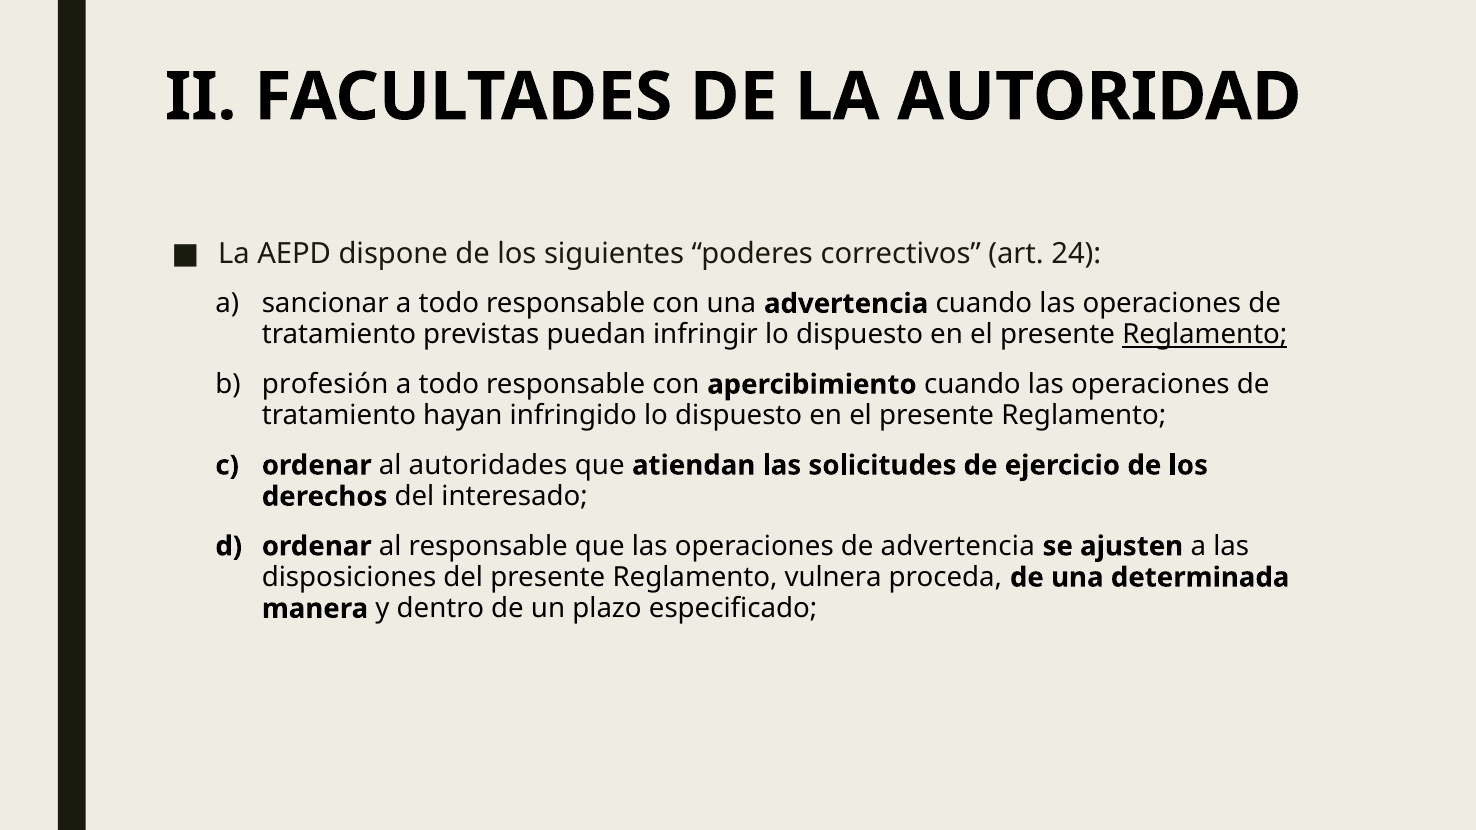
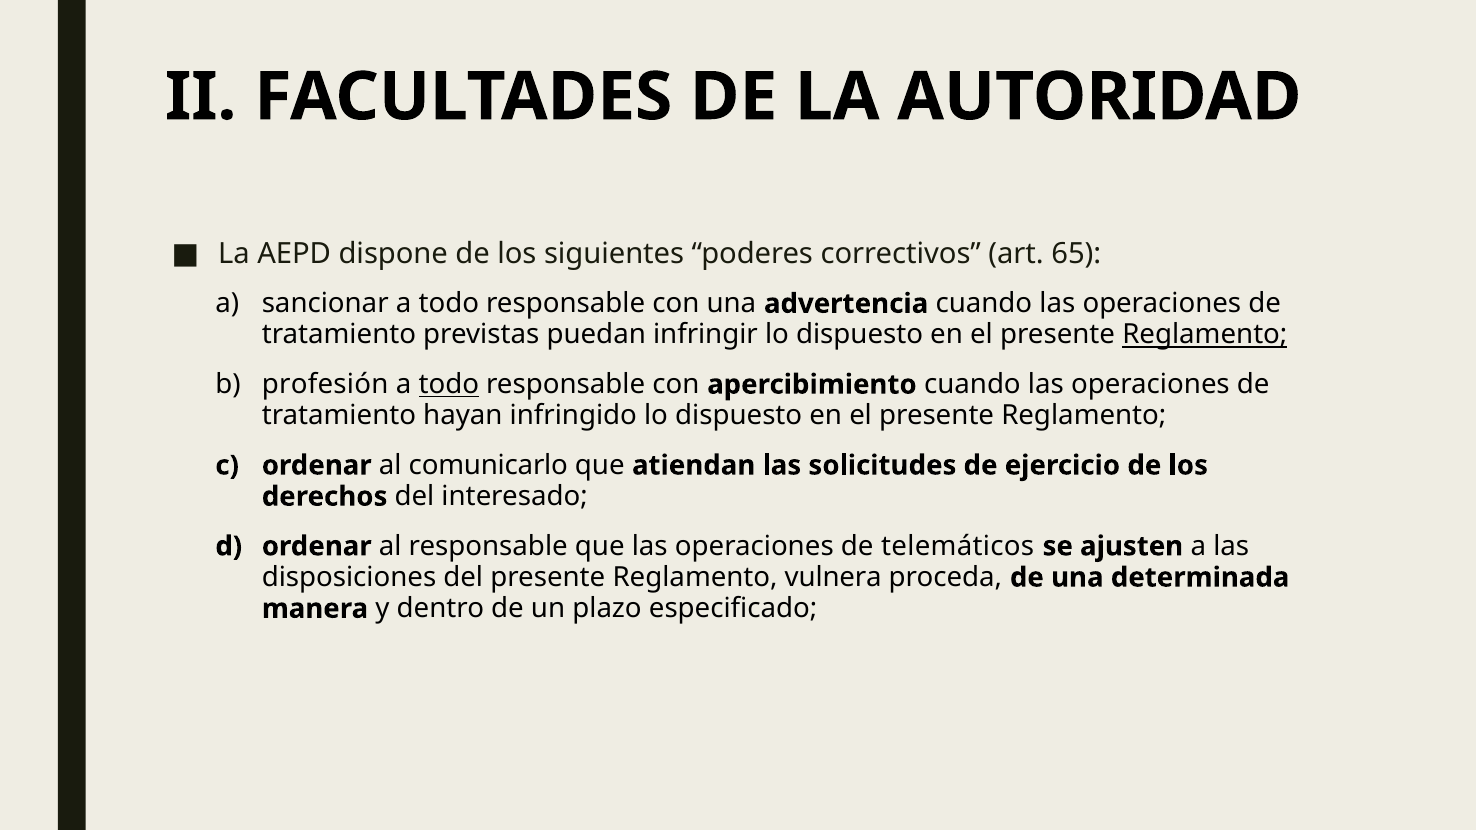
24: 24 -> 65
todo at (449, 385) underline: none -> present
autoridades: autoridades -> comunicarlo
de advertencia: advertencia -> telemáticos
